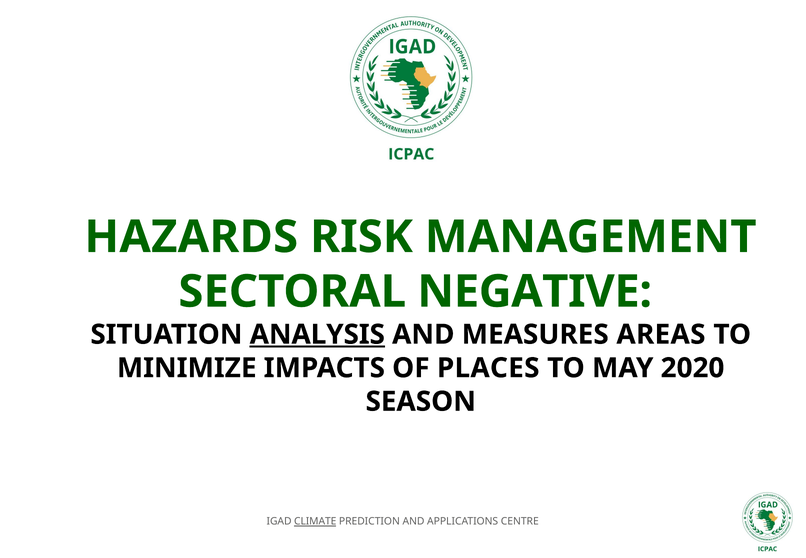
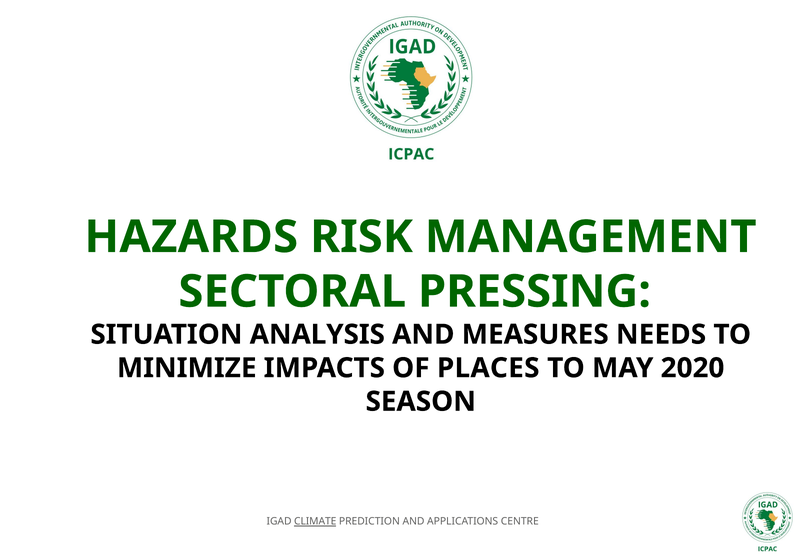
NEGATIVE: NEGATIVE -> PRESSING
ANALYSIS underline: present -> none
AREAS: AREAS -> NEEDS
